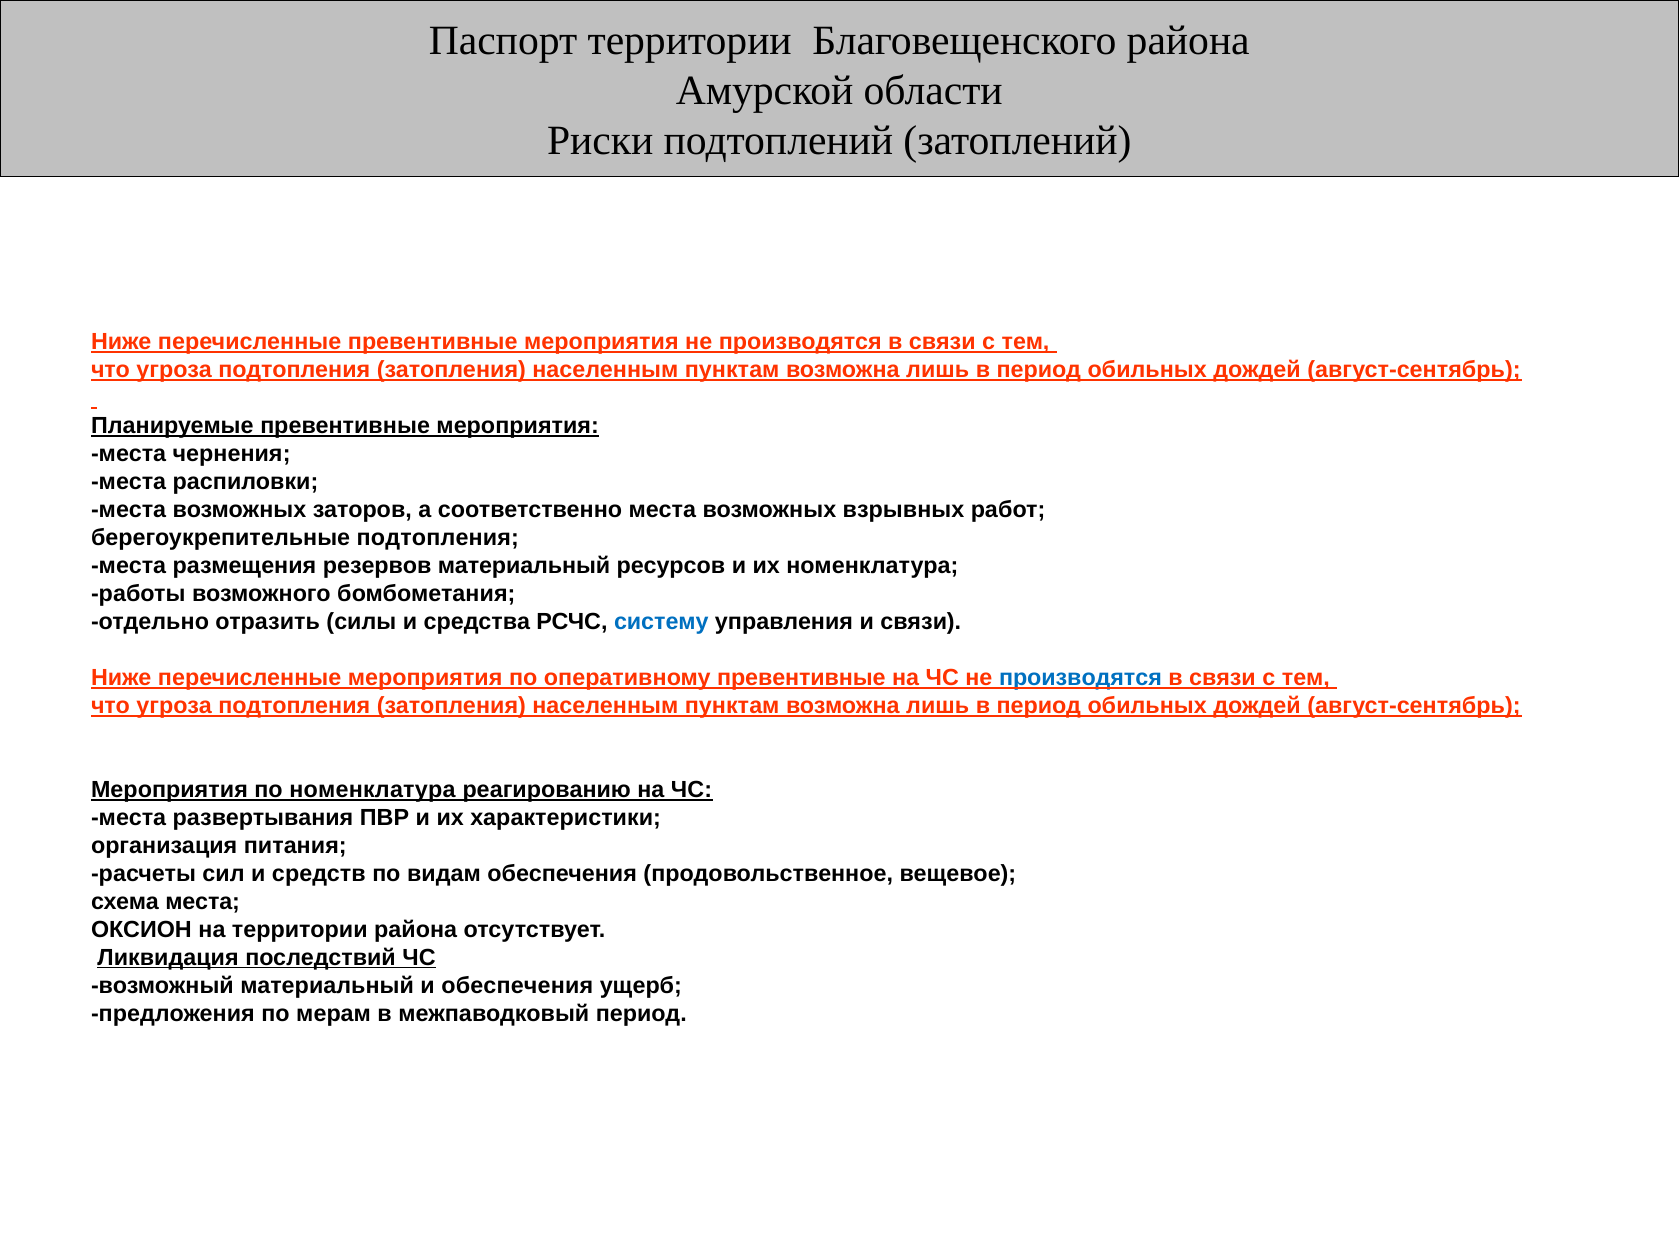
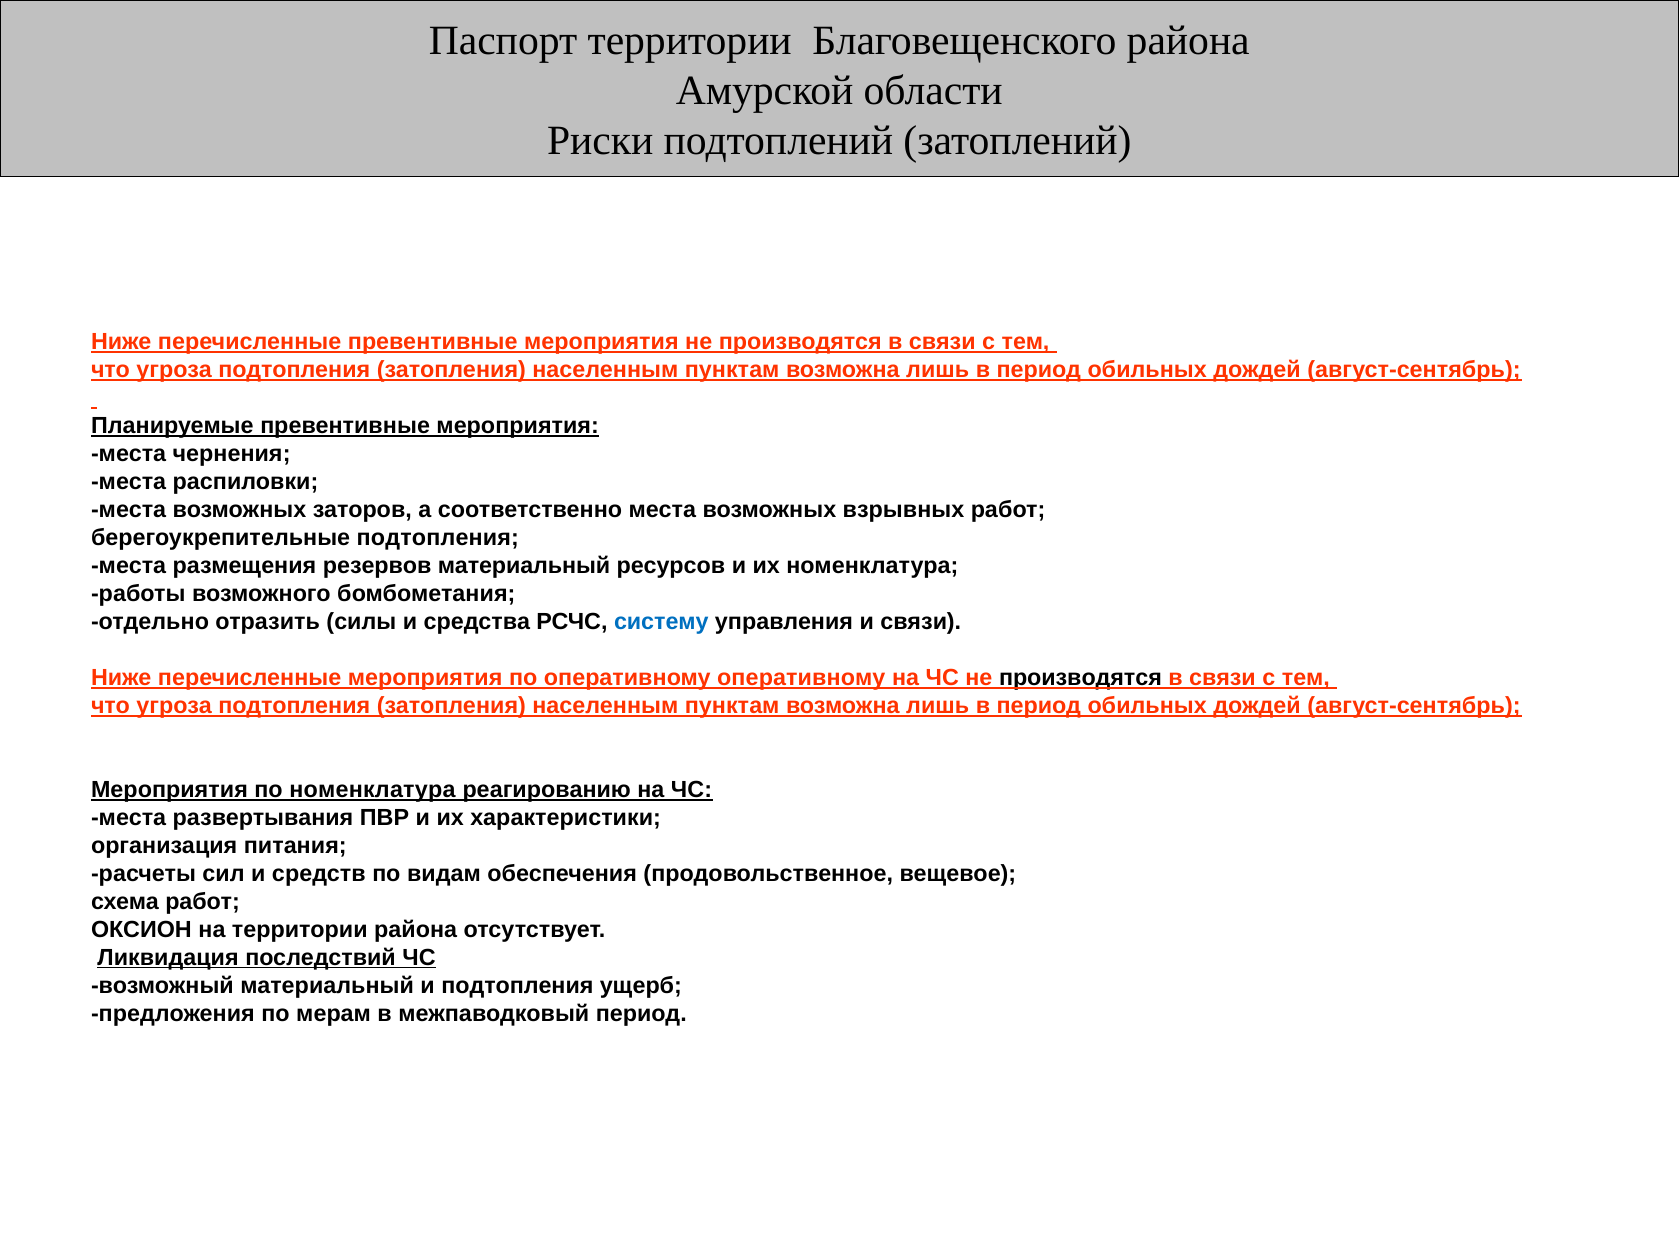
оперативному превентивные: превентивные -> оперативному
производятся at (1080, 678) colour: blue -> black
схема места: места -> работ
и обеспечения: обеспечения -> подтопления
